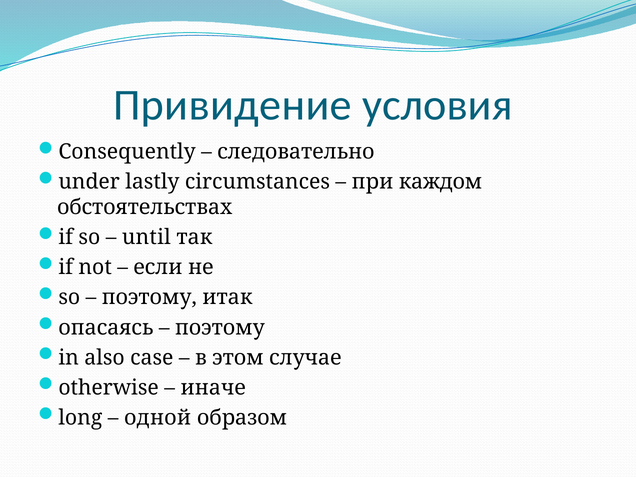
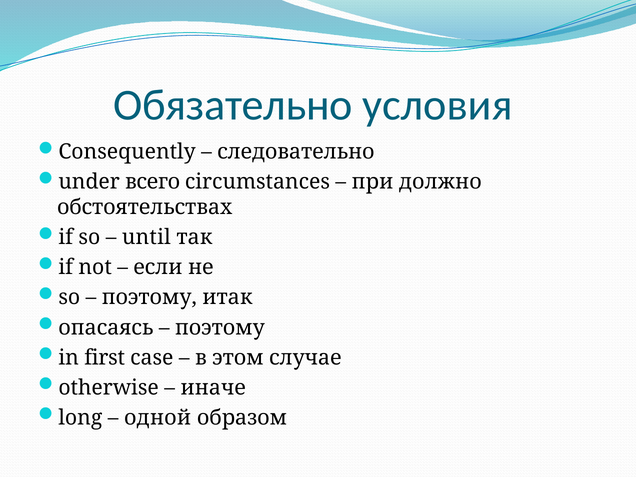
Привидение: Привидение -> Обязательно
lastly: lastly -> всего
каждом: каждом -> должно
also: also -> first
